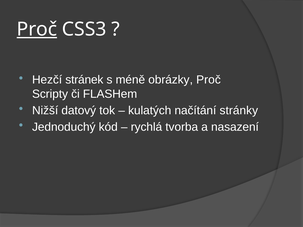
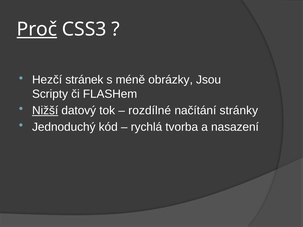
obrázky Proč: Proč -> Jsou
Nižší underline: none -> present
kulatých: kulatých -> rozdílné
